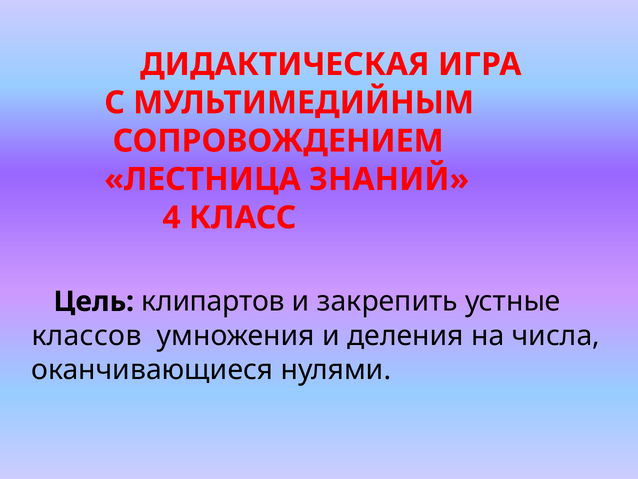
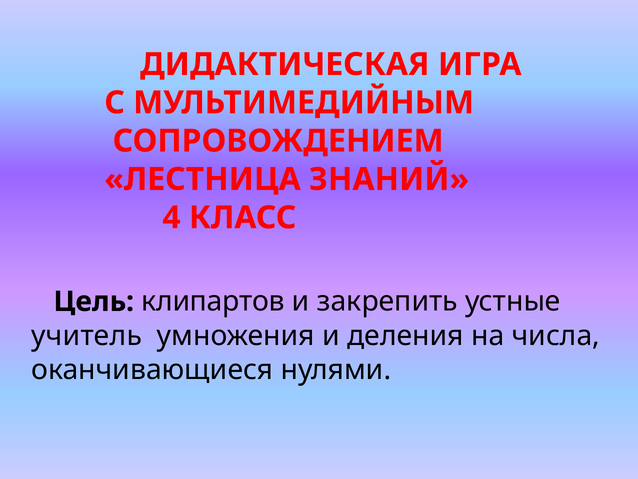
классов: классов -> учитель
